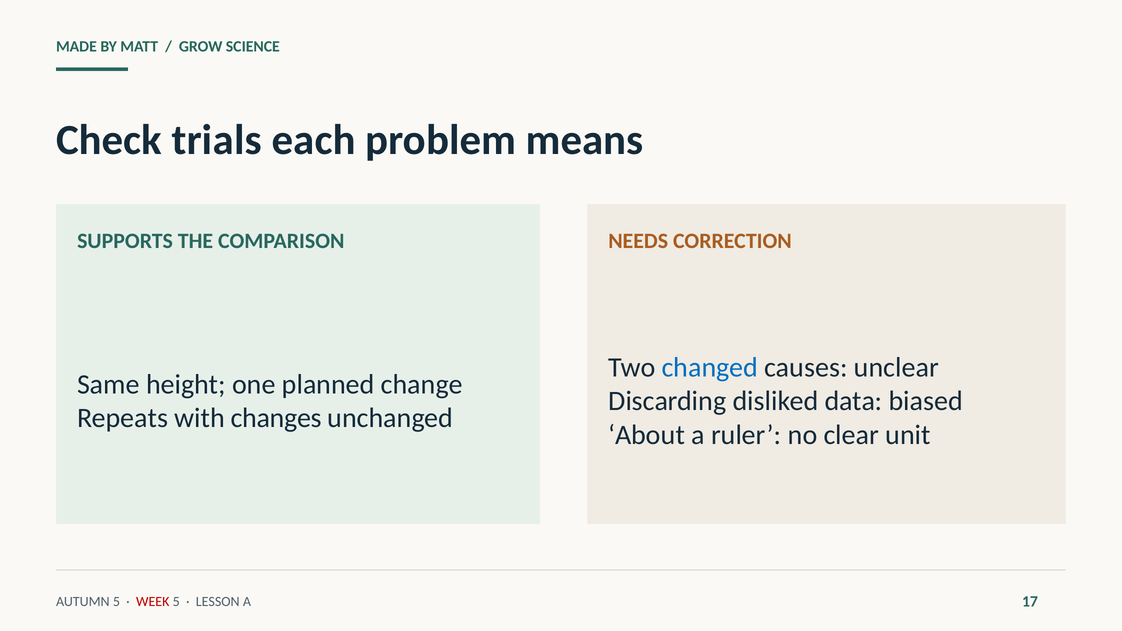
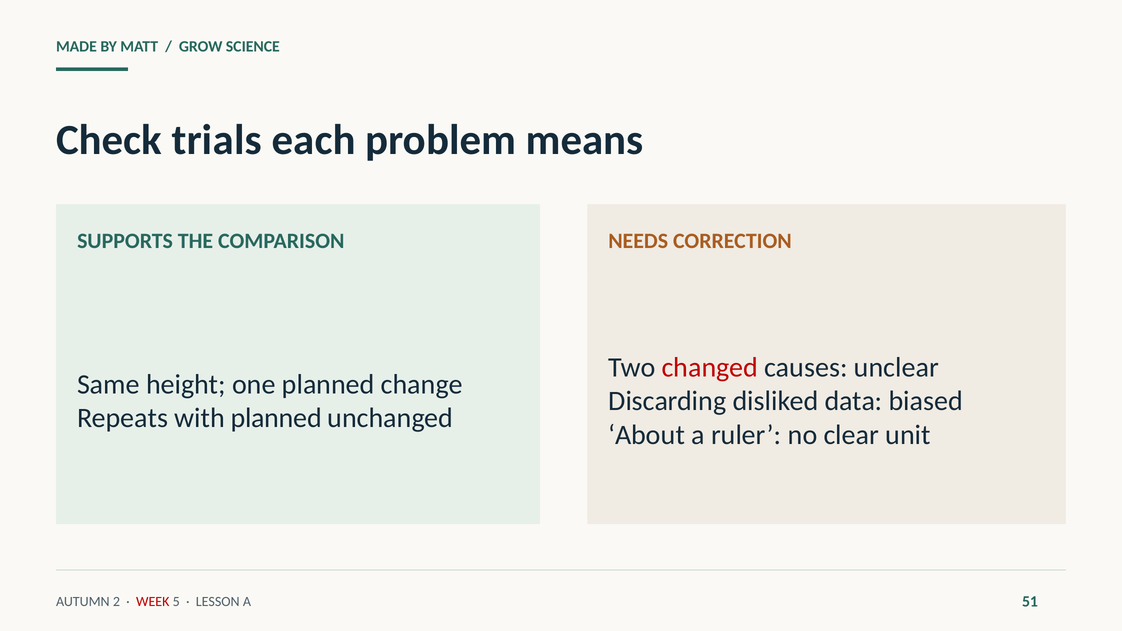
changed colour: blue -> red
with changes: changes -> planned
AUTUMN 5: 5 -> 2
17: 17 -> 51
